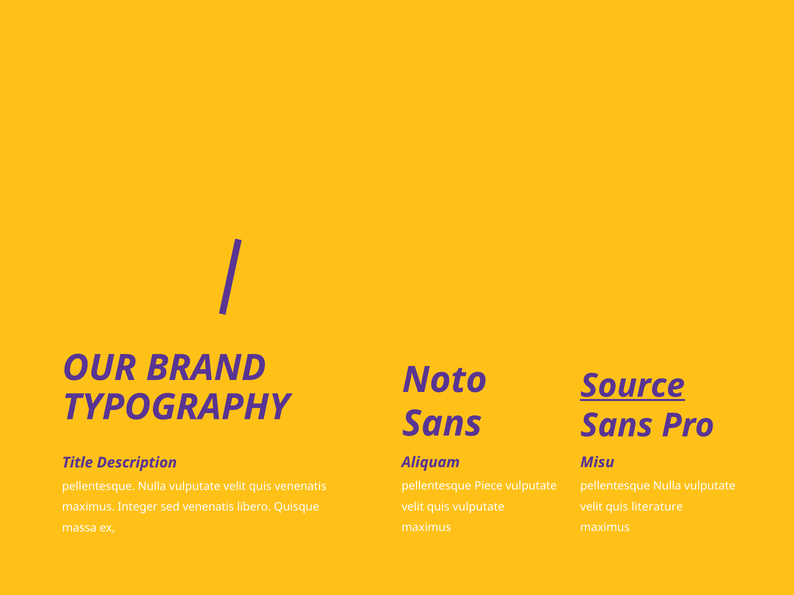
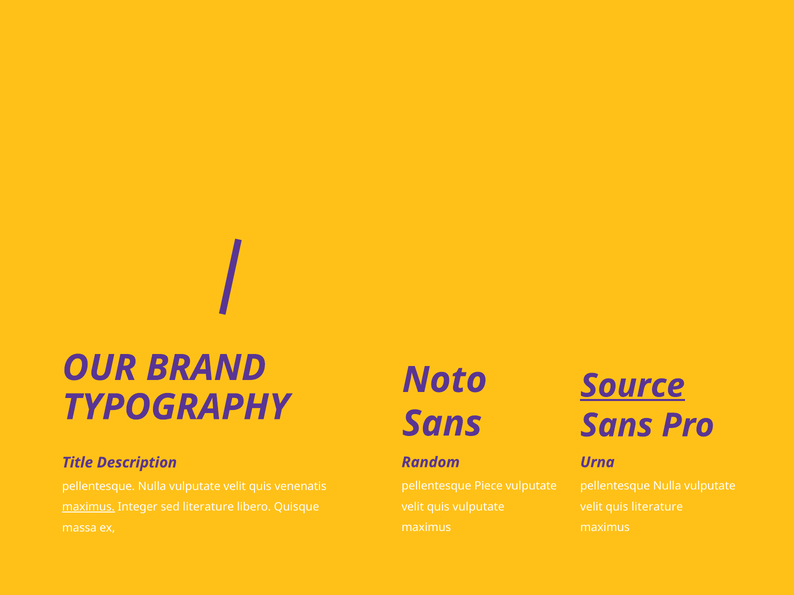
Aliquam: Aliquam -> Random
Misu: Misu -> Urna
maximus at (88, 507) underline: none -> present
sed venenatis: venenatis -> literature
